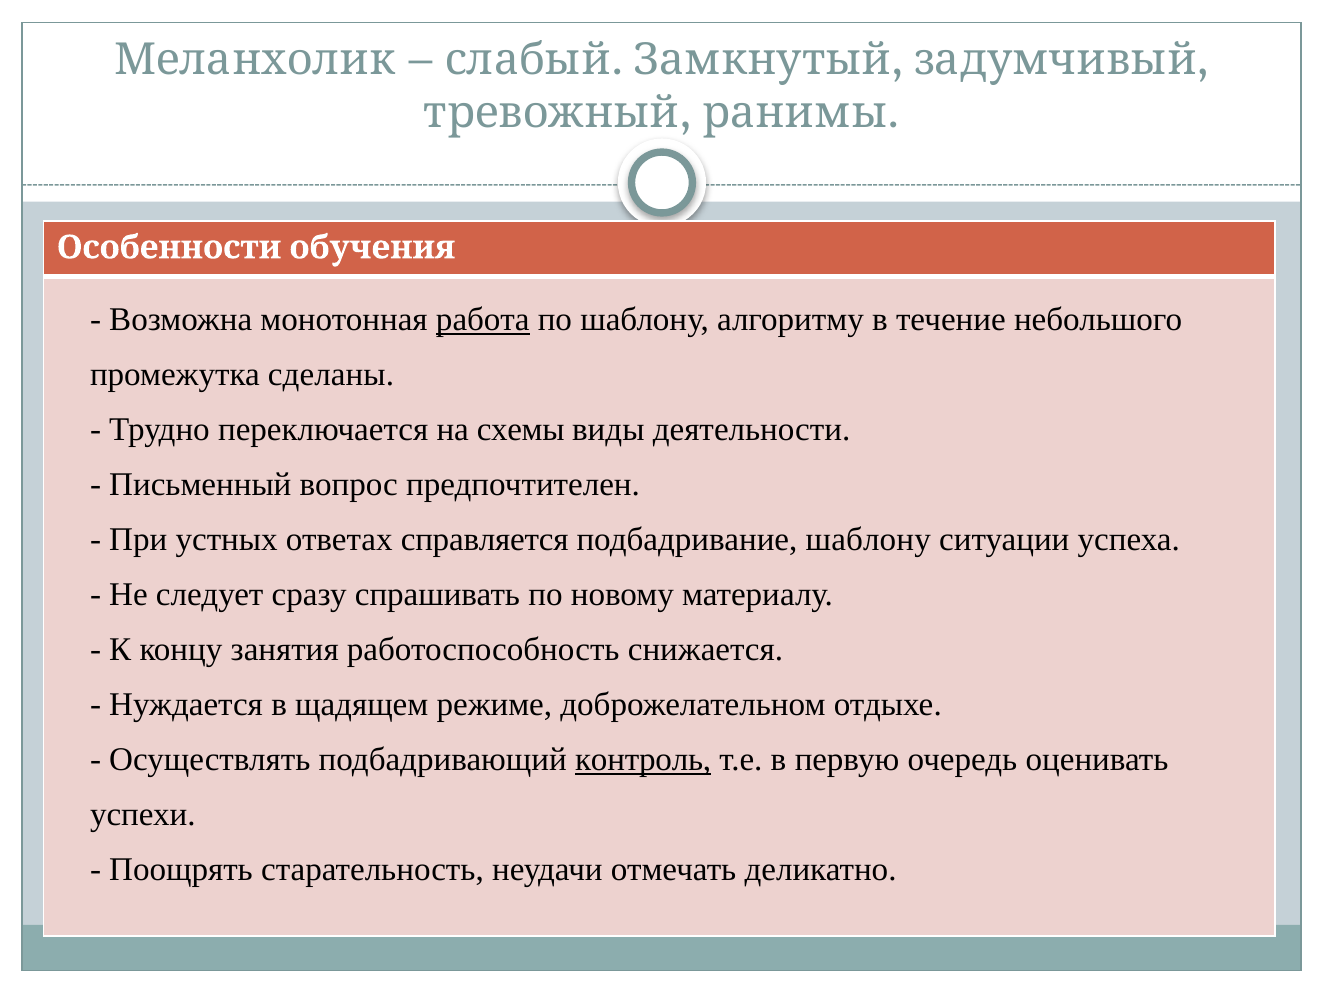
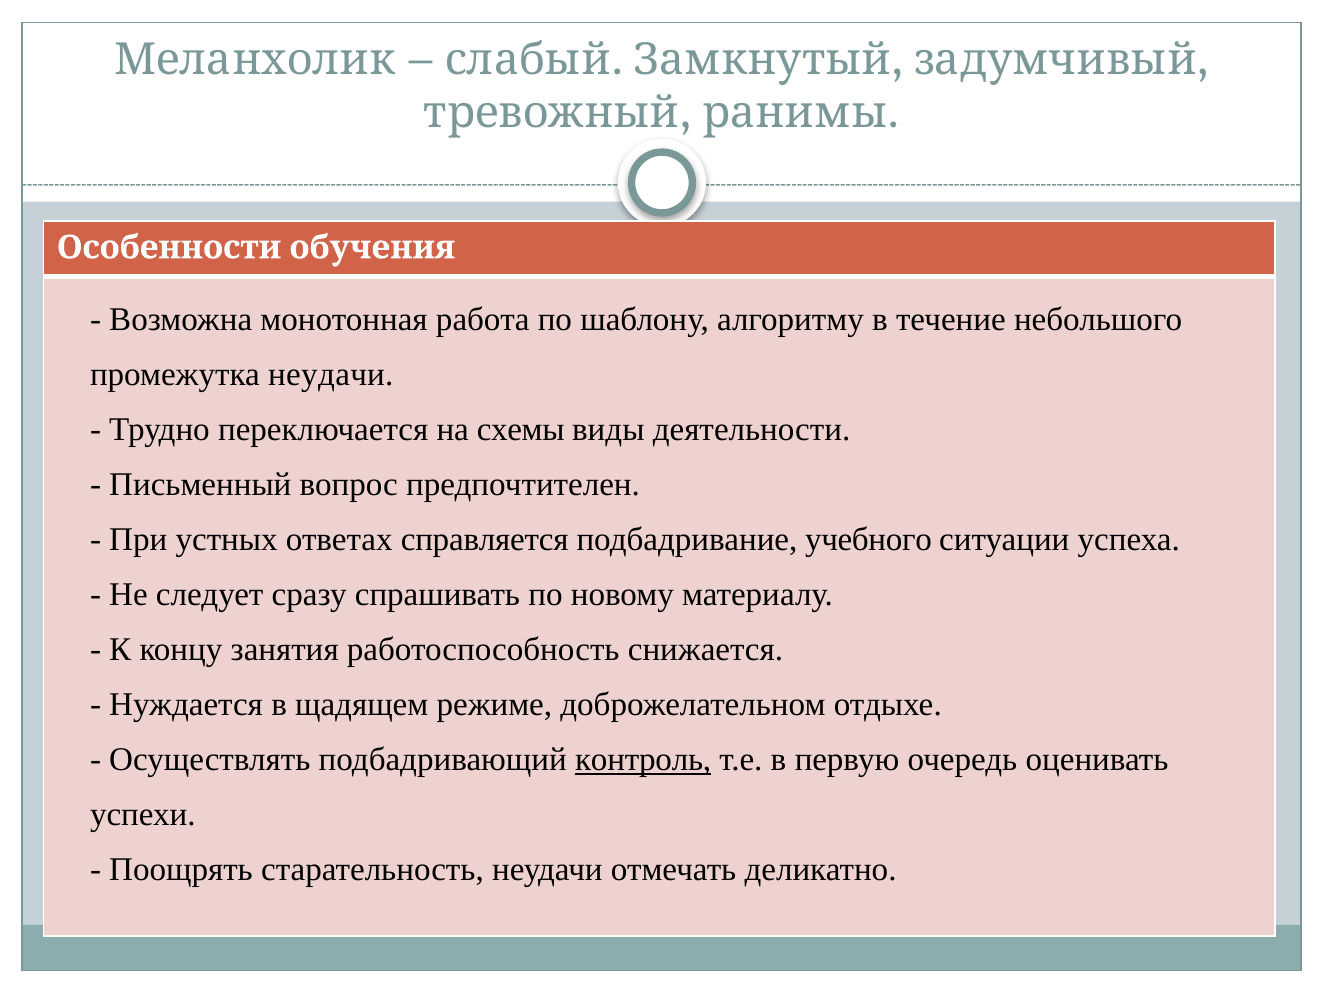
работа underline: present -> none
промежутка сделаны: сделаны -> неудачи
подбадривание шаблону: шаблону -> учебного
